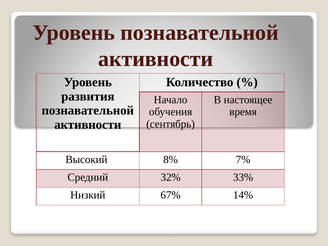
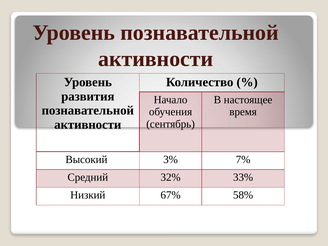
8%: 8% -> 3%
14%: 14% -> 58%
